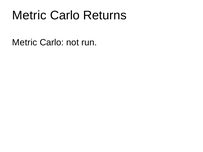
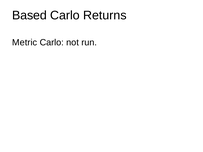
Metric at (29, 15): Metric -> Based
